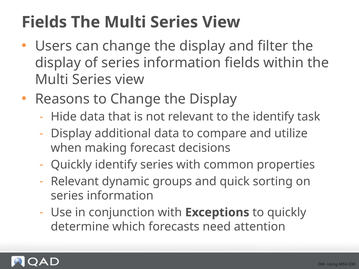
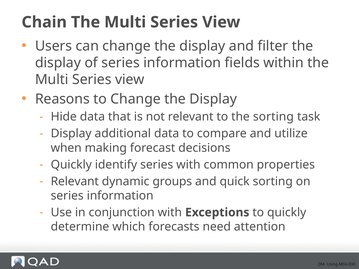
Fields at (44, 22): Fields -> Chain
the identify: identify -> sorting
